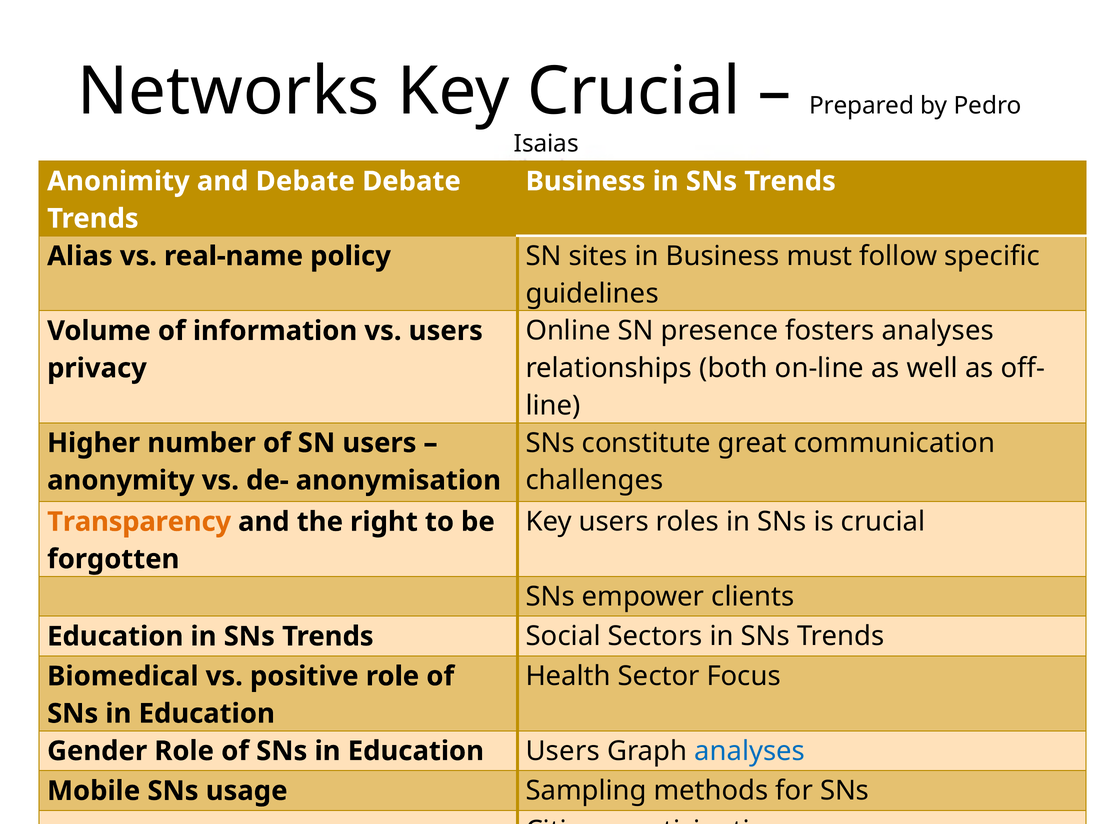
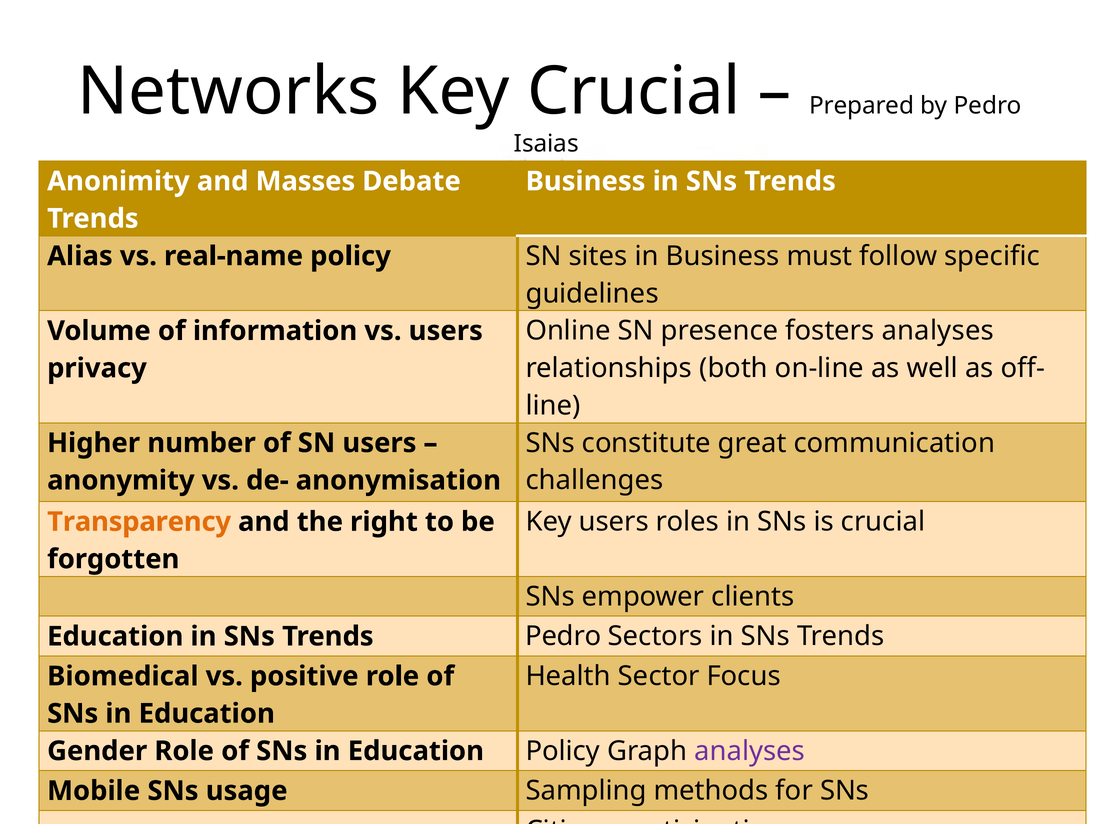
and Debate: Debate -> Masses
Social at (563, 637): Social -> Pedro
Users at (563, 751): Users -> Policy
analyses at (750, 751) colour: blue -> purple
